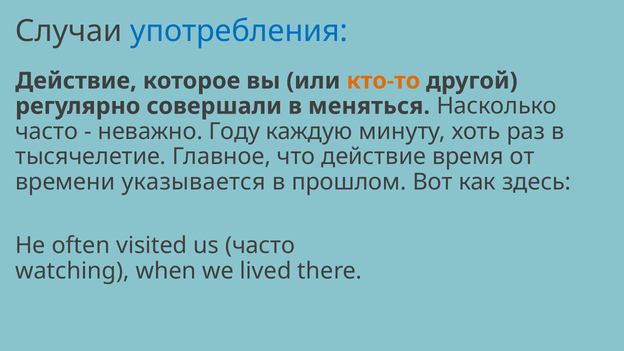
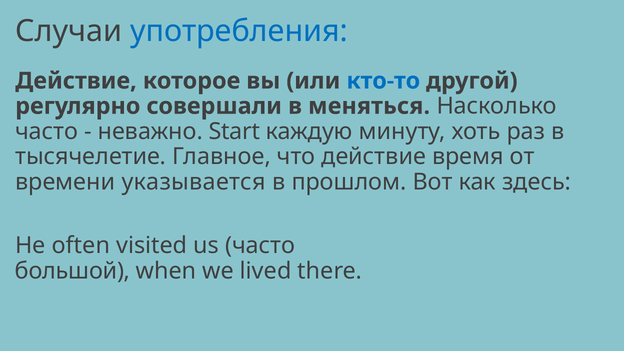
кто-то colour: orange -> blue
Году: Году -> Start
watching: watching -> большой
